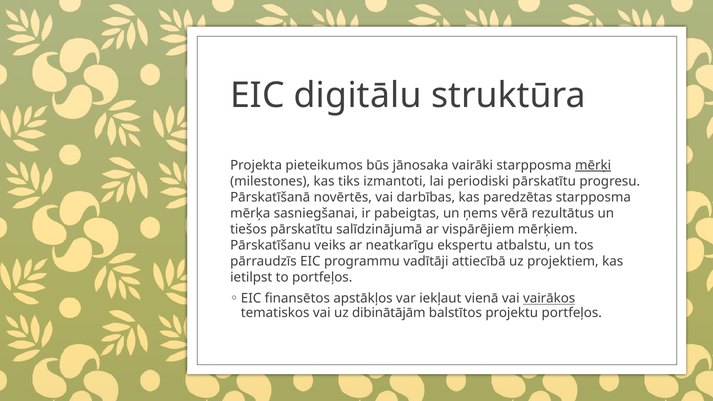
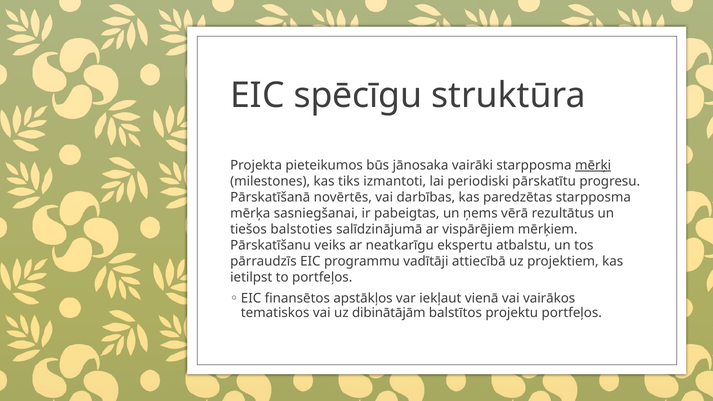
digitālu: digitālu -> spēcīgu
tiešos pārskatītu: pārskatītu -> balstoties
vairākos underline: present -> none
